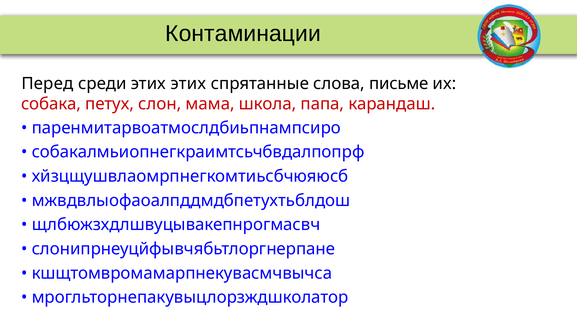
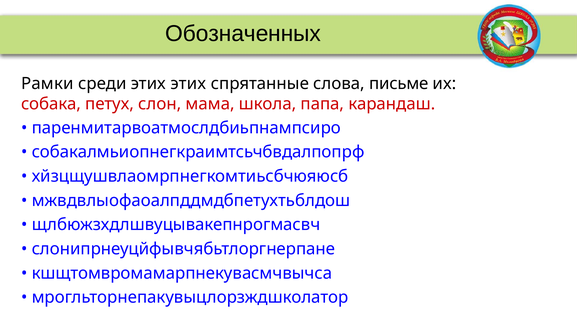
Контаминации: Контаминации -> Обозначенных
Перед: Перед -> Рамки
